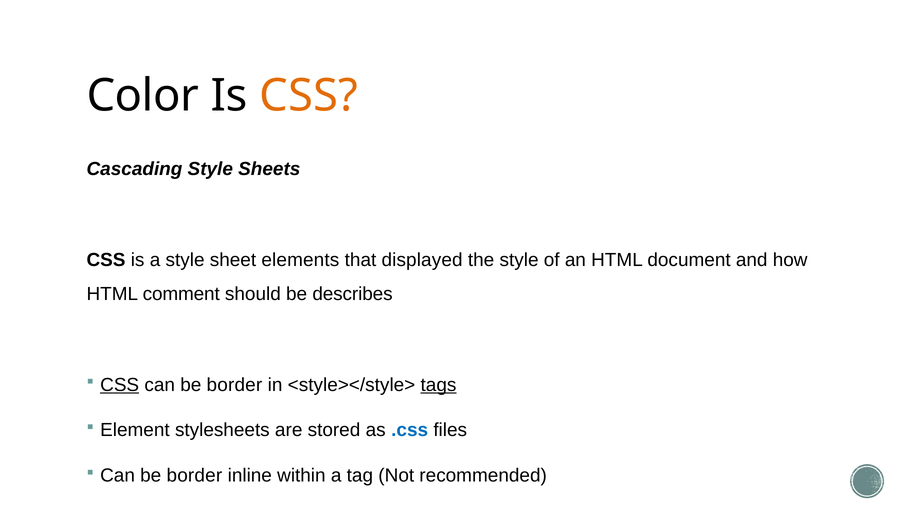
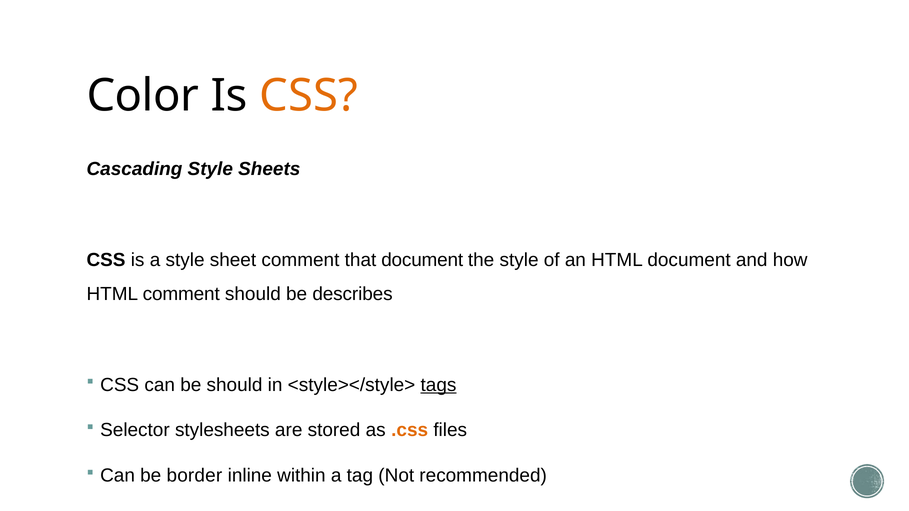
sheet elements: elements -> comment
that displayed: displayed -> document
CSS at (120, 385) underline: present -> none
border at (234, 385): border -> should
Element: Element -> Selector
.css colour: blue -> orange
